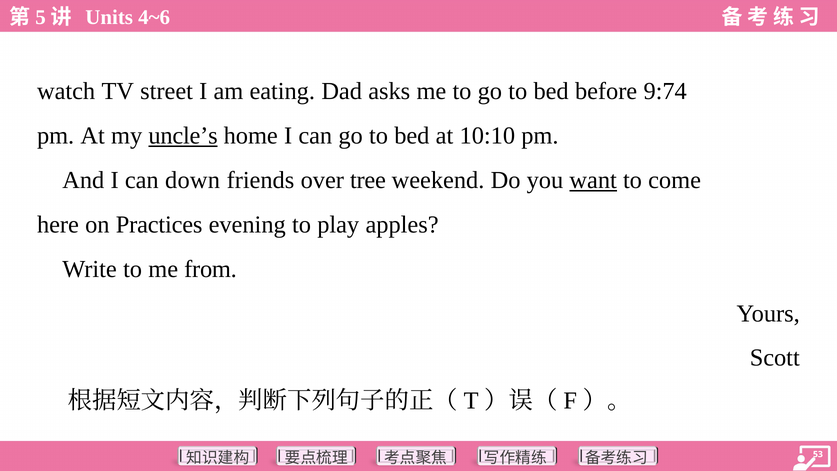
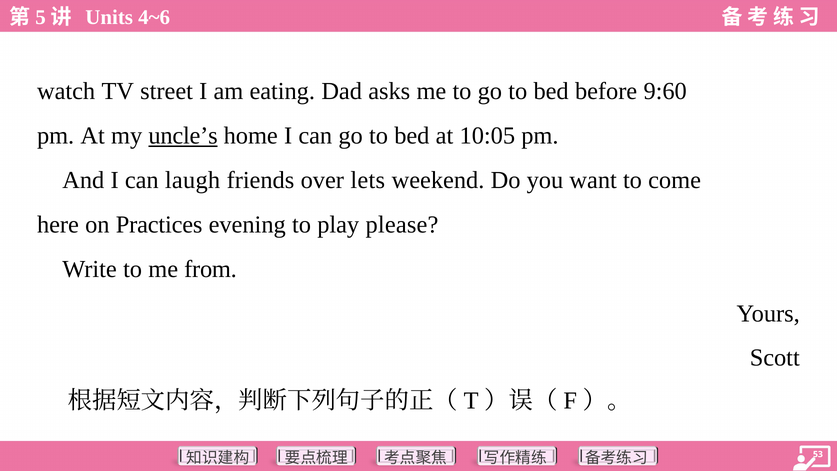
9:74: 9:74 -> 9:60
10:10: 10:10 -> 10:05
down: down -> laugh
tree: tree -> lets
want underline: present -> none
apples: apples -> please
